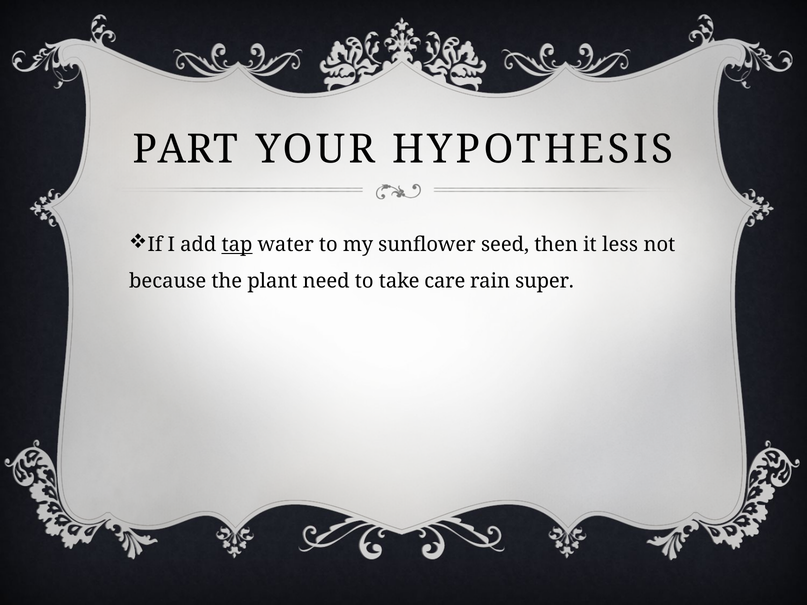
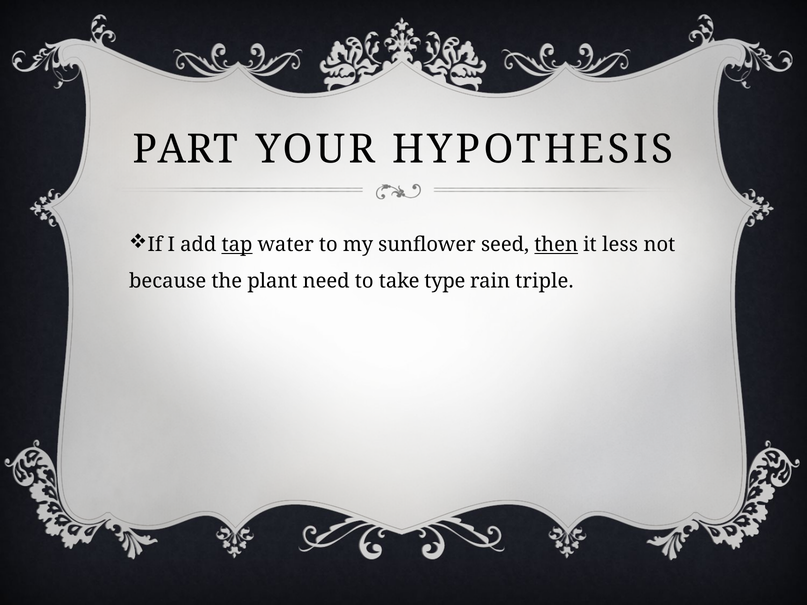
then underline: none -> present
care: care -> type
super: super -> triple
